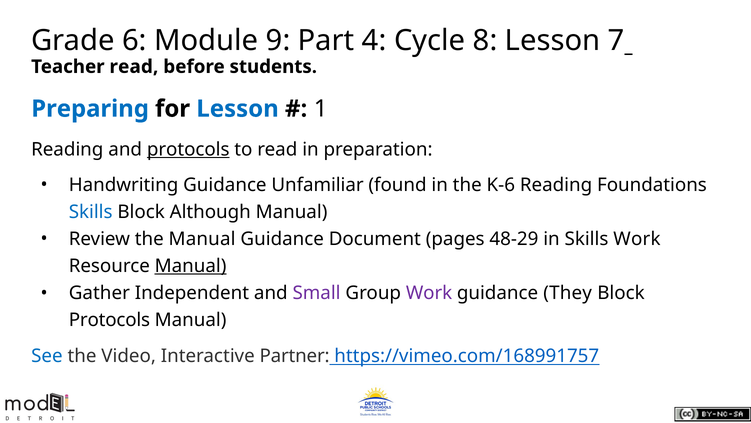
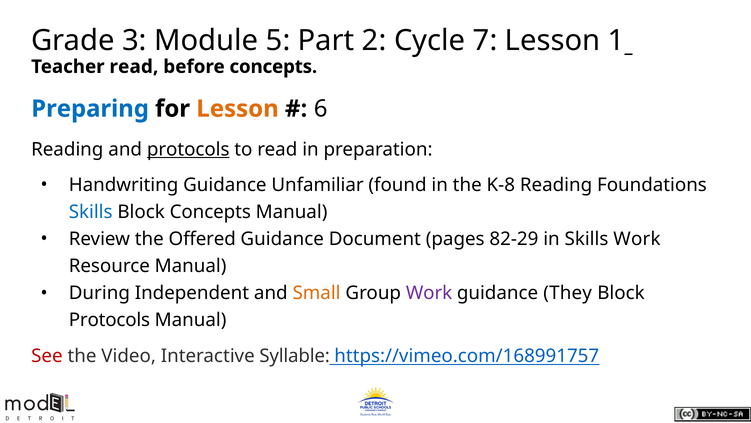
6: 6 -> 3
9: 9 -> 5
4: 4 -> 2
8: 8 -> 7
7: 7 -> 1
before students: students -> concepts
Lesson at (238, 109) colour: blue -> orange
1: 1 -> 6
K-6: K-6 -> K-8
Block Although: Although -> Concepts
the Manual: Manual -> Offered
48-29: 48-29 -> 82-29
Manual at (191, 266) underline: present -> none
Gather: Gather -> During
Small colour: purple -> orange
See colour: blue -> red
Partner: Partner -> Syllable
